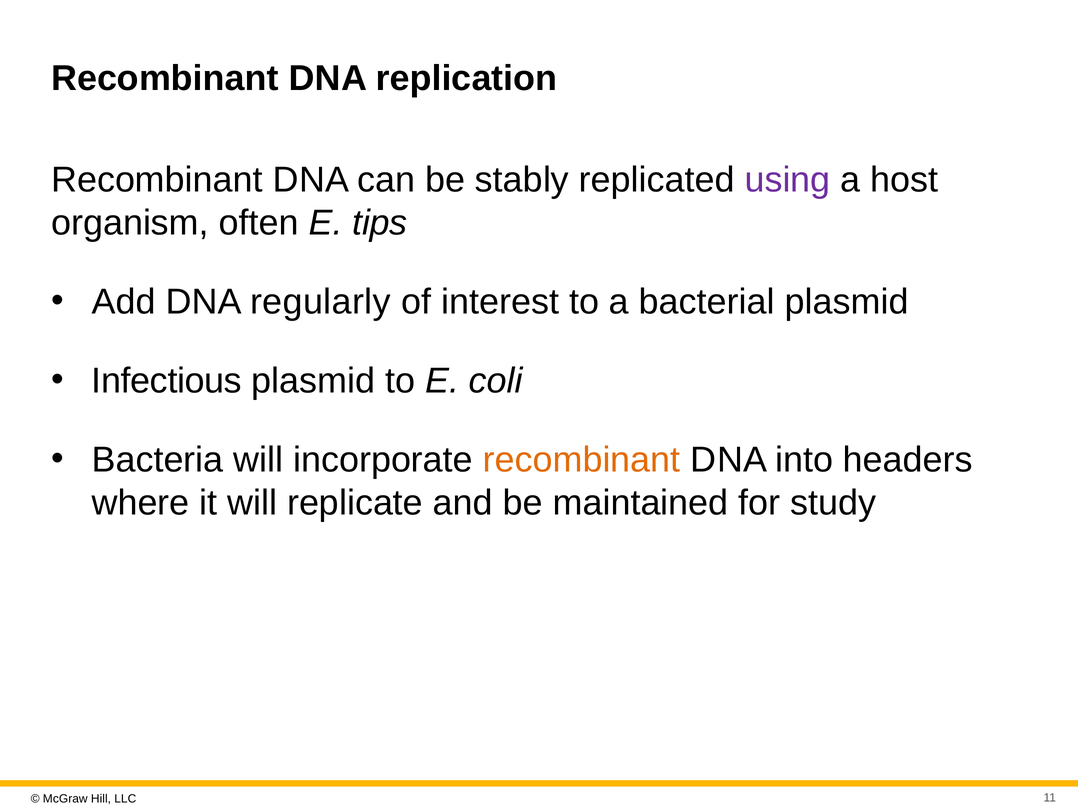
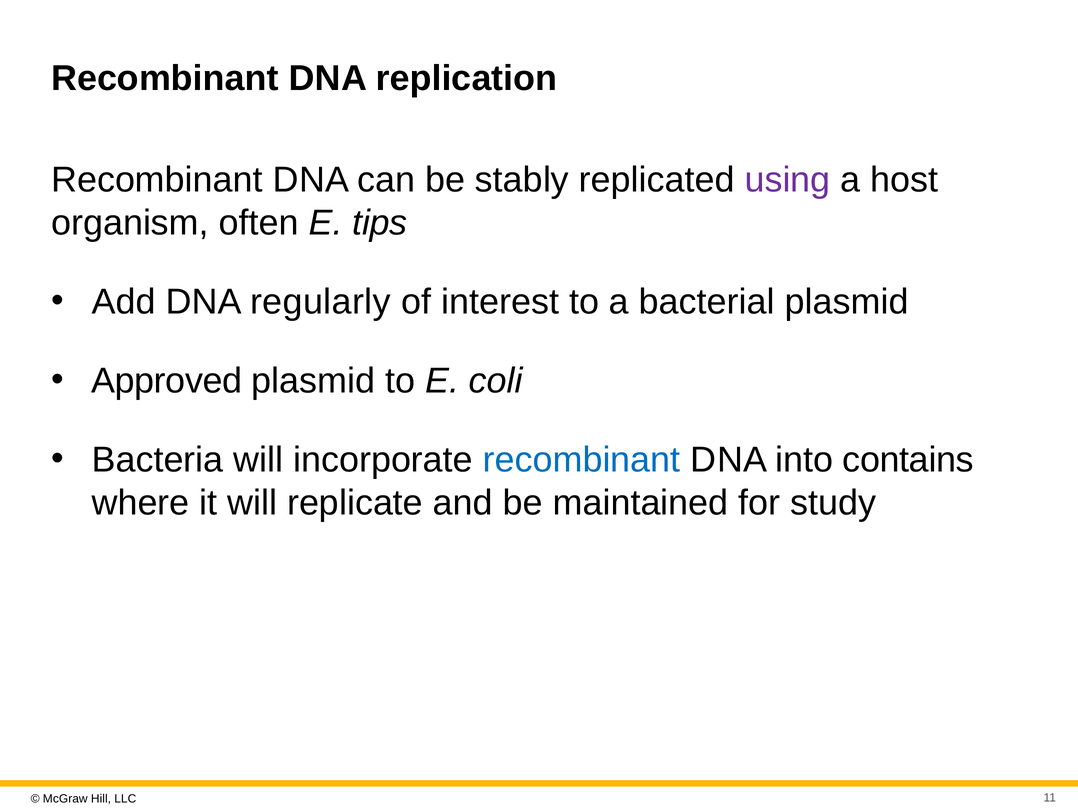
Infectious: Infectious -> Approved
recombinant at (582, 460) colour: orange -> blue
headers: headers -> contains
